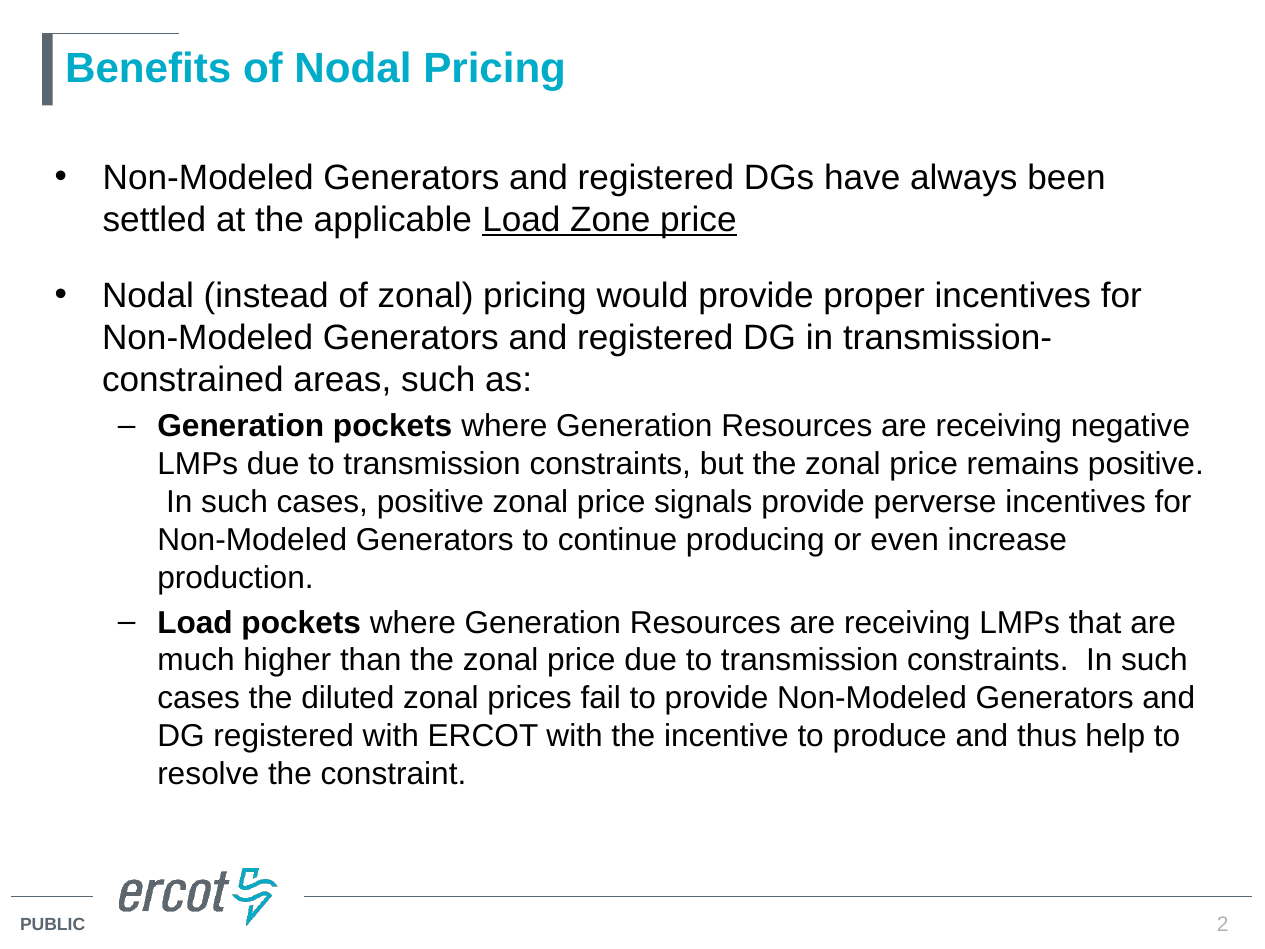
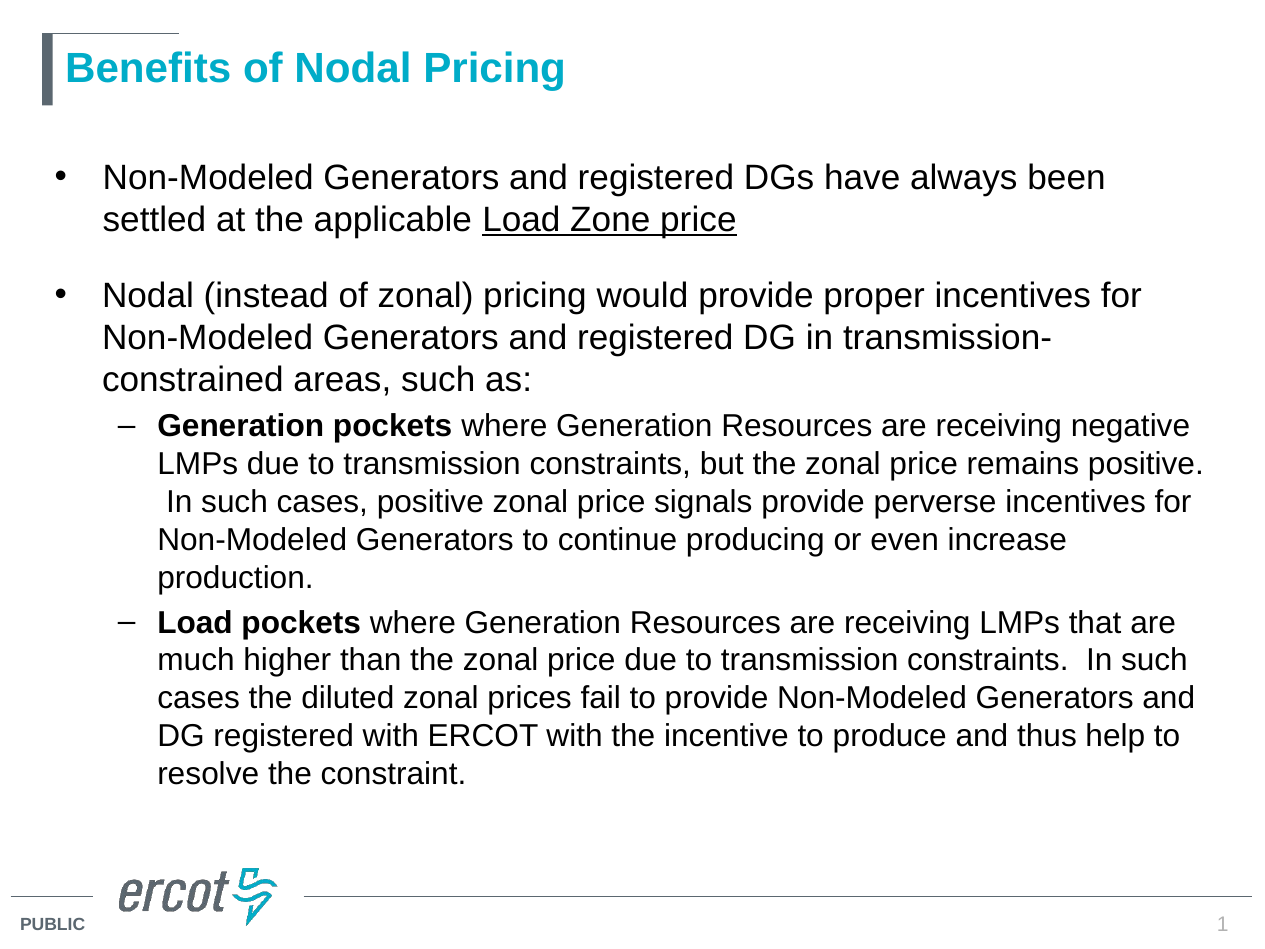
2: 2 -> 1
